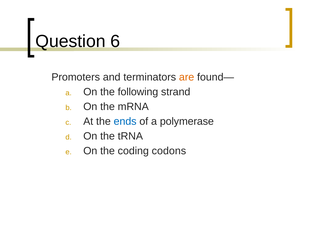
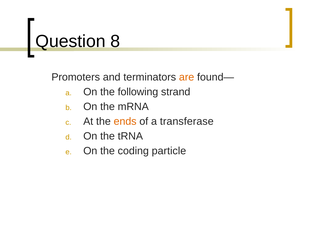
6: 6 -> 8
ends colour: blue -> orange
polymerase: polymerase -> transferase
codons: codons -> particle
